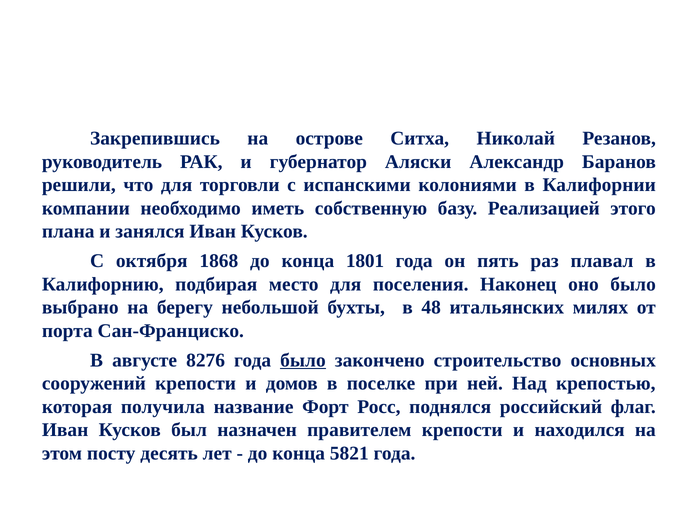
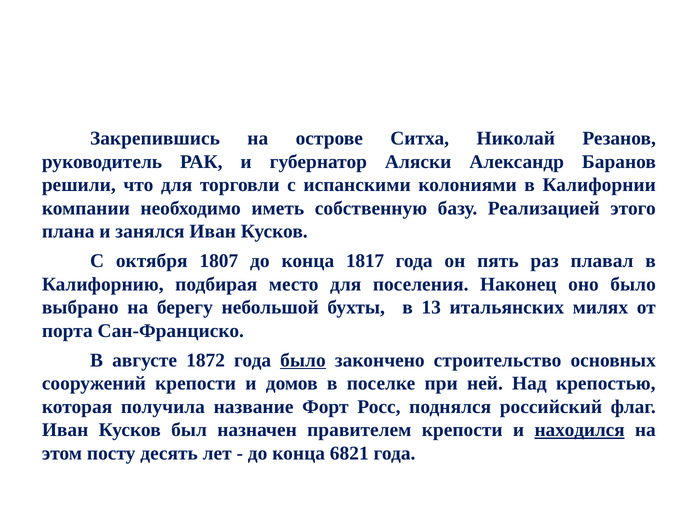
1868: 1868 -> 1807
1801: 1801 -> 1817
48: 48 -> 13
8276: 8276 -> 1872
находился underline: none -> present
5821: 5821 -> 6821
